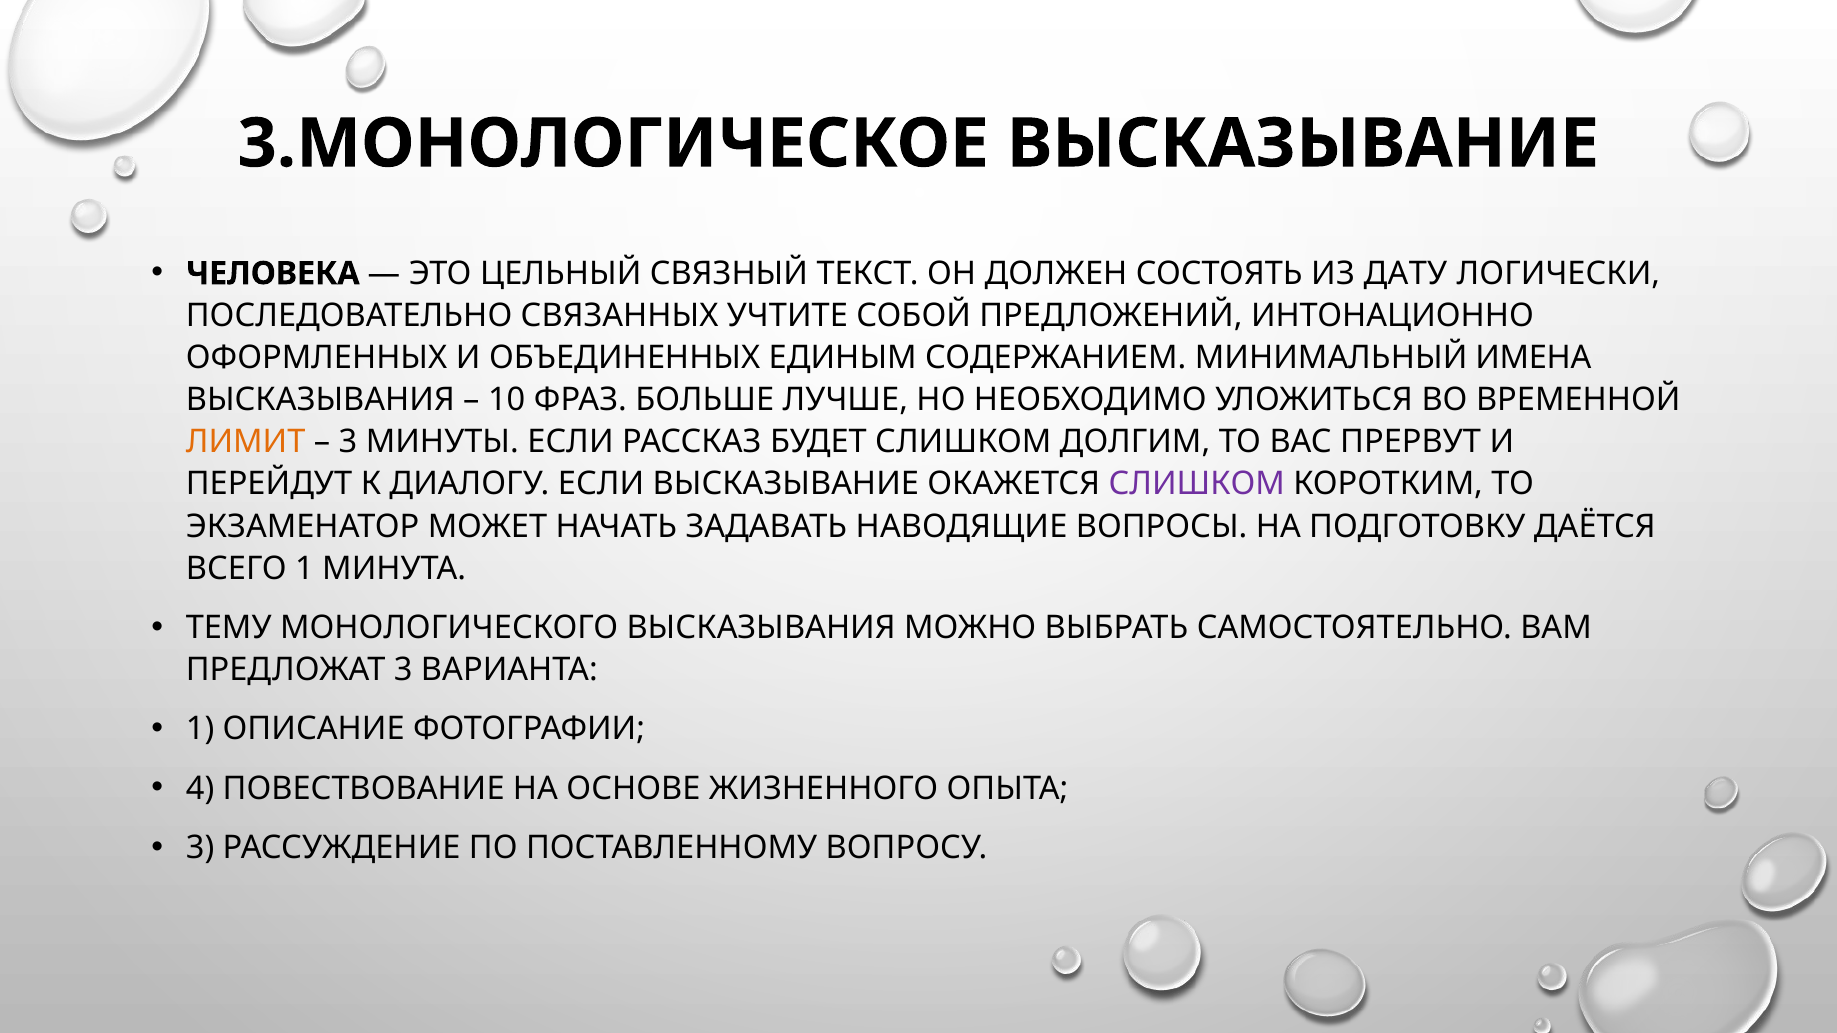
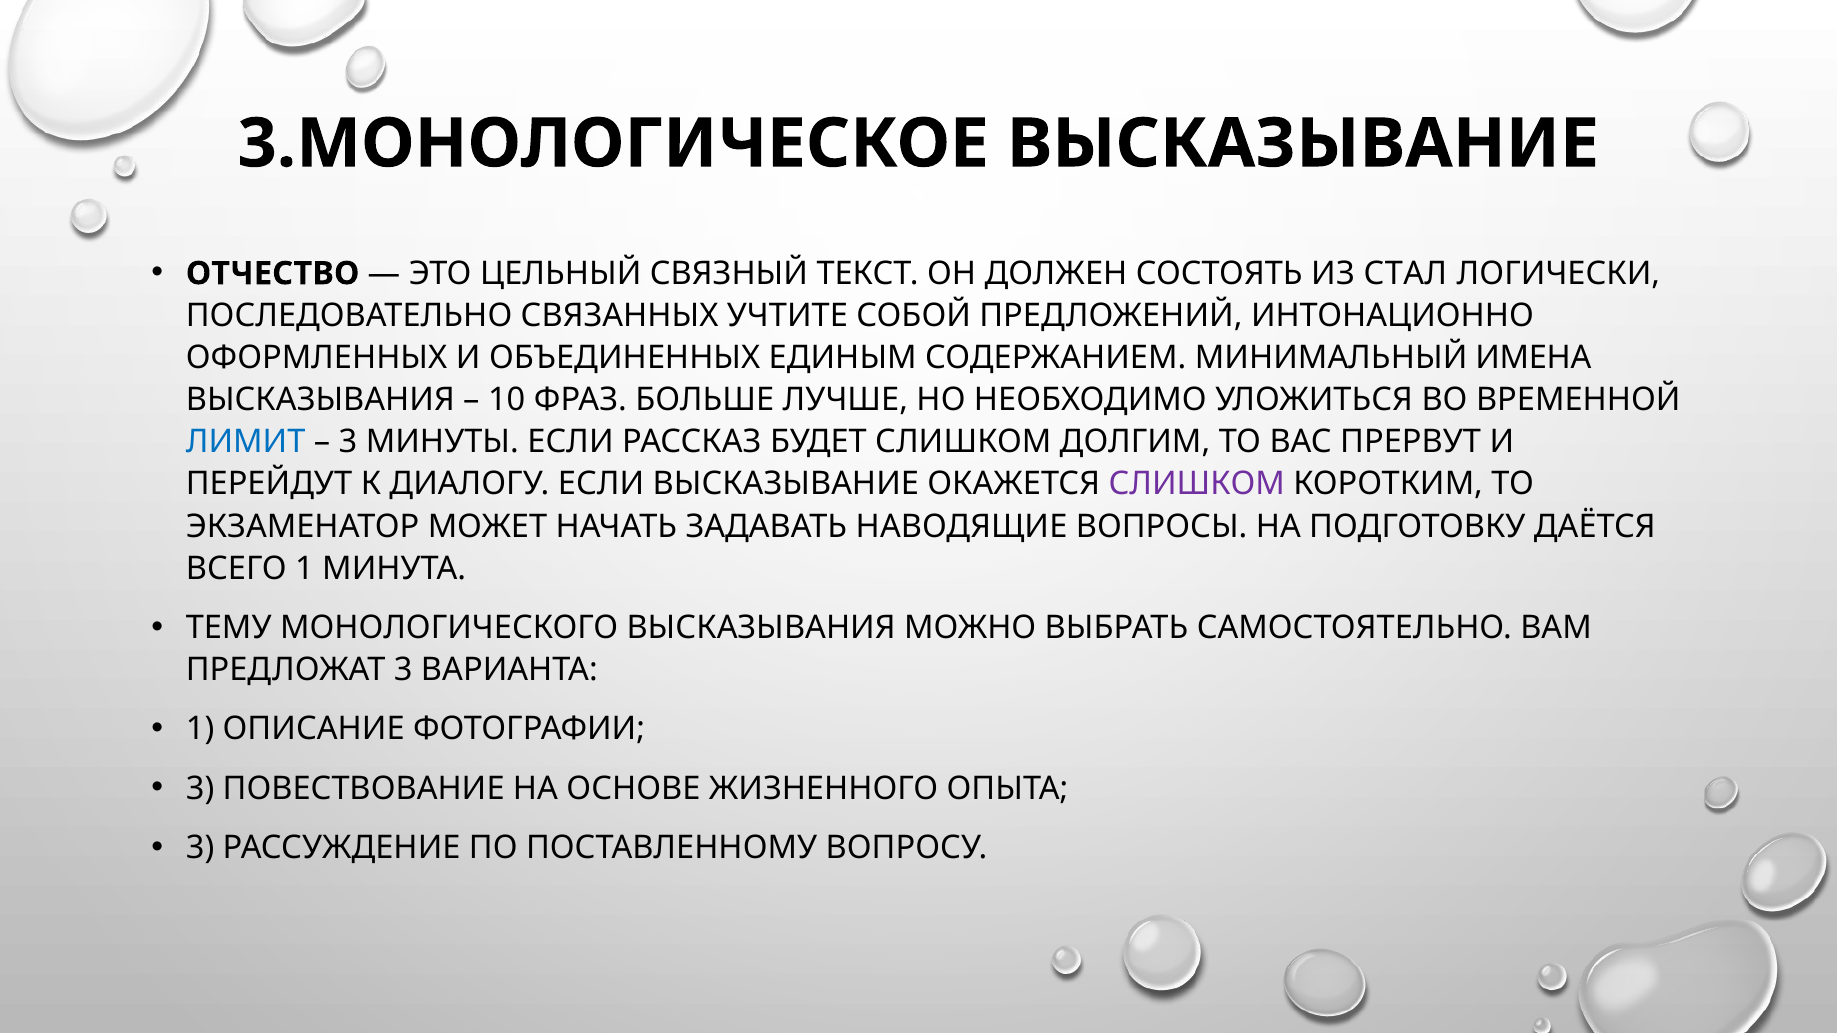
ЧЕЛОВЕКА: ЧЕЛОВЕКА -> ОТЧЕСТВО
ДАТУ: ДАТУ -> СТАЛ
ЛИМИТ colour: orange -> blue
4 at (200, 789): 4 -> 3
